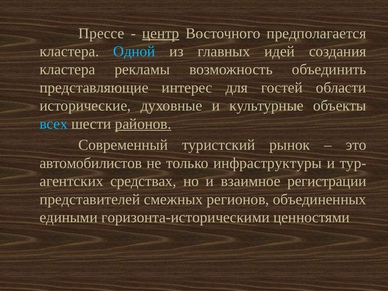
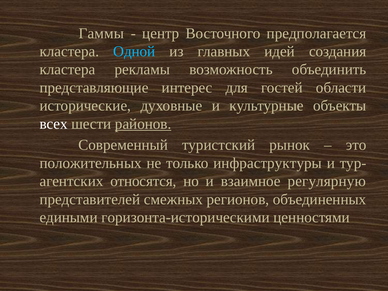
Прессе: Прессе -> Гаммы
центр underline: present -> none
всех colour: light blue -> white
автомобилистов: автомобилистов -> положительных
средствах: средствах -> относятся
регистрации: регистрации -> регулярную
